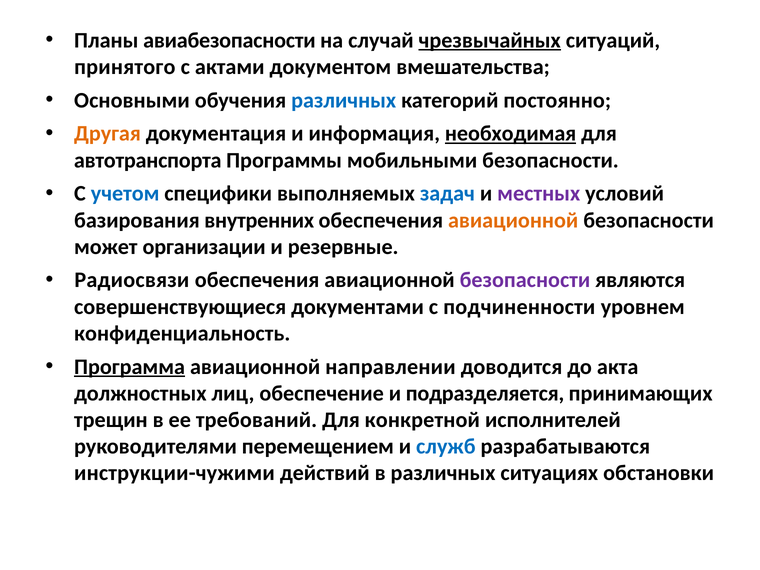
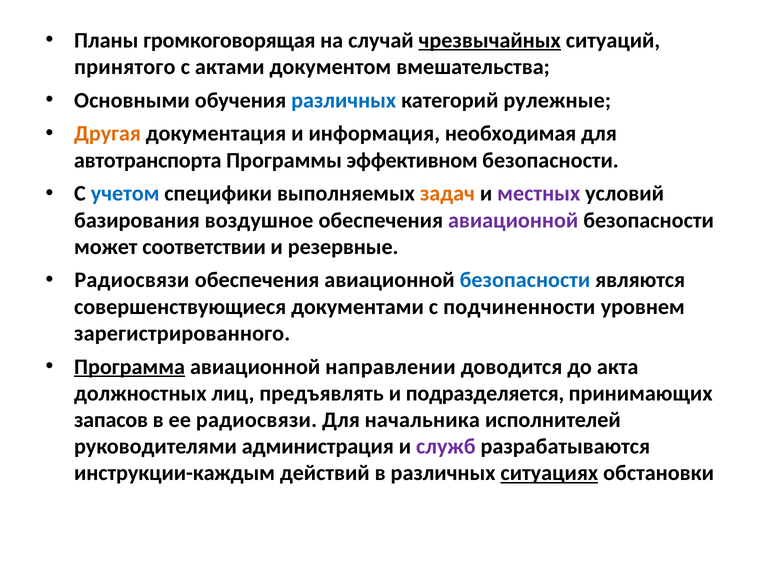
авиабезопасности: авиабезопасности -> громкоговорящая
постоянно: постоянно -> рулежные
необходимая underline: present -> none
мобильными: мобильными -> эффективном
задач colour: blue -> orange
внутренних: внутренних -> воздушное
авиационной at (513, 220) colour: orange -> purple
организации: организации -> соответствии
безопасности at (525, 280) colour: purple -> blue
конфиденциальность: конфиденциальность -> зарегистрированного
обеспечение: обеспечение -> предъявлять
трещин: трещин -> запасов
ее требований: требований -> радиосвязи
конкретной: конкретной -> начальника
перемещением: перемещением -> администрация
служб colour: blue -> purple
инструкции-чужими: инструкции-чужими -> инструкции-каждым
ситуациях underline: none -> present
